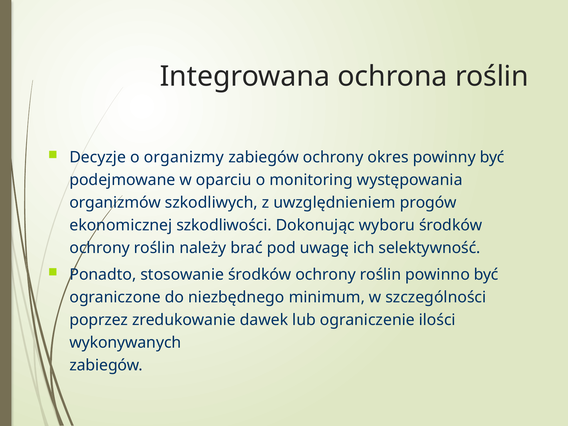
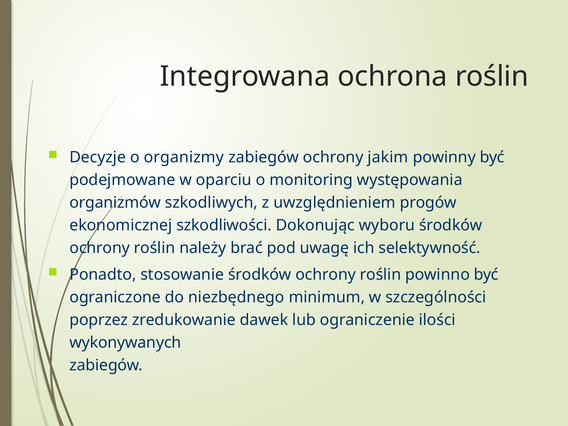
okres: okres -> jakim
